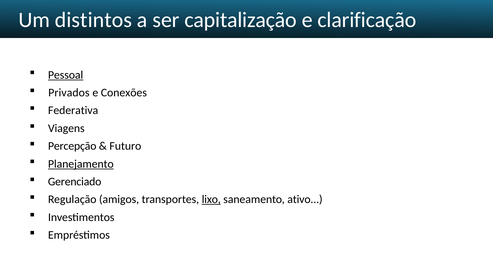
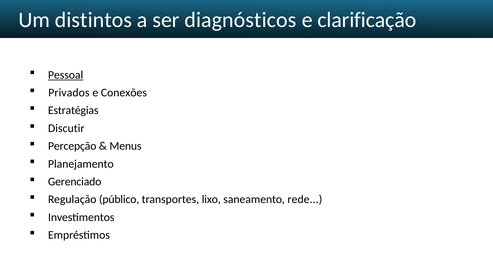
capitalização: capitalização -> diagnósticos
Federativa: Federativa -> Estratégias
Viagens: Viagens -> Discutir
Futuro: Futuro -> Menus
Planejamento underline: present -> none
amigos: amigos -> público
lixo underline: present -> none
ativo: ativo -> rede
